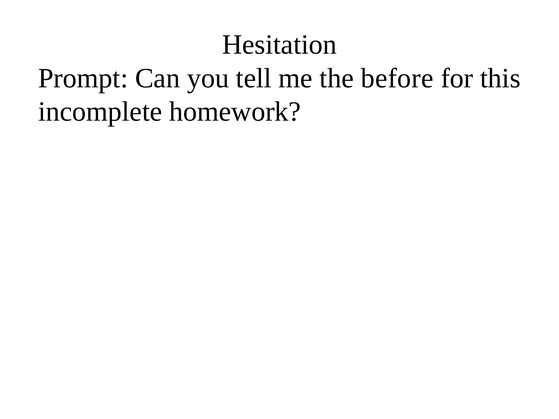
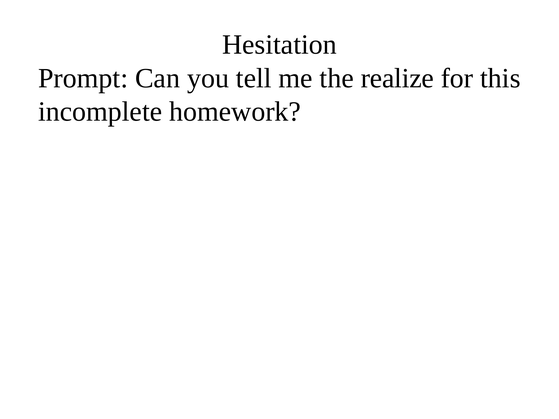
before: before -> realize
